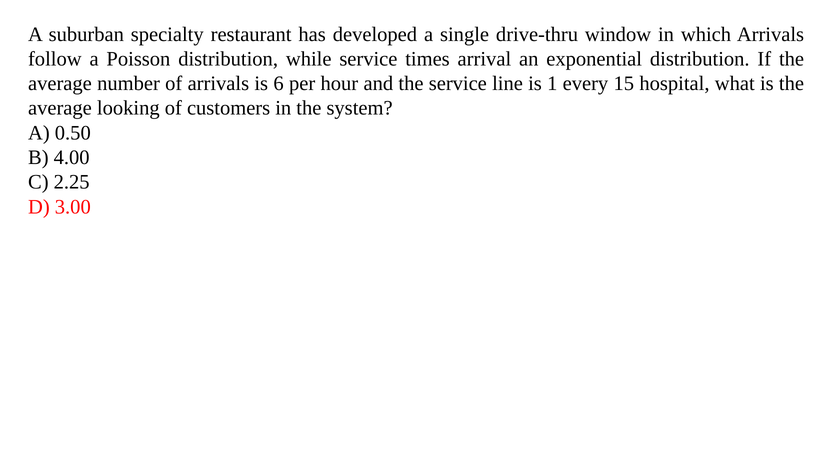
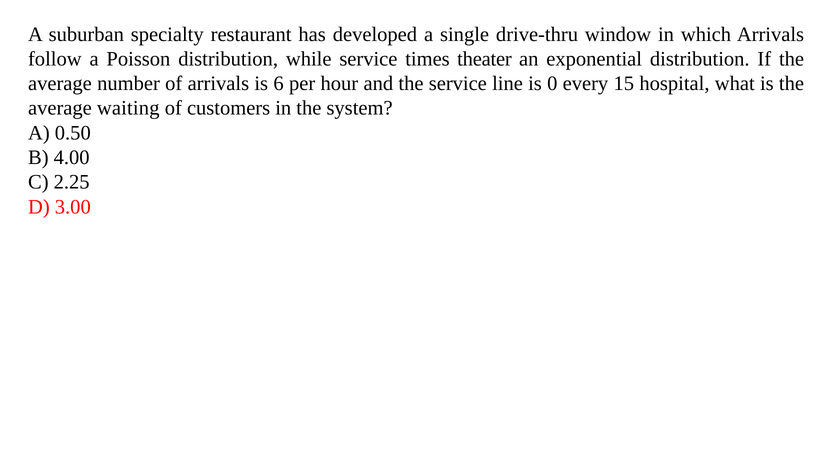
arrival: arrival -> theater
1: 1 -> 0
looking: looking -> waiting
